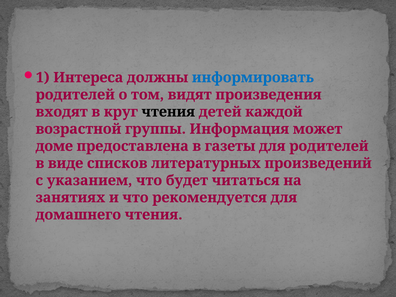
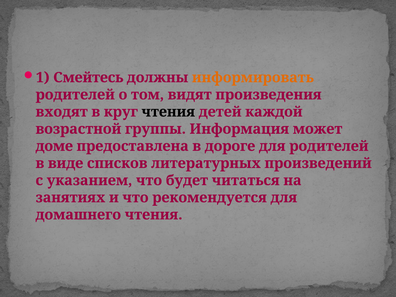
Интереса: Интереса -> Смейтесь
информировать colour: blue -> orange
газеты: газеты -> дороге
